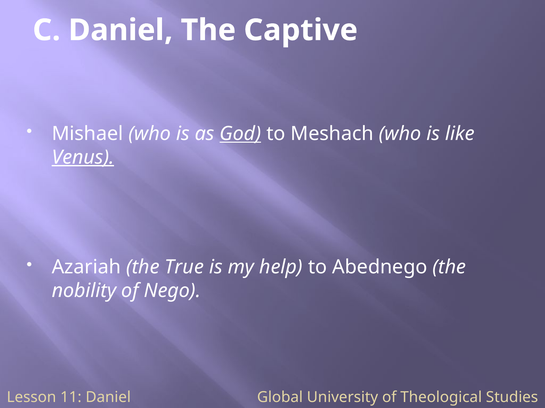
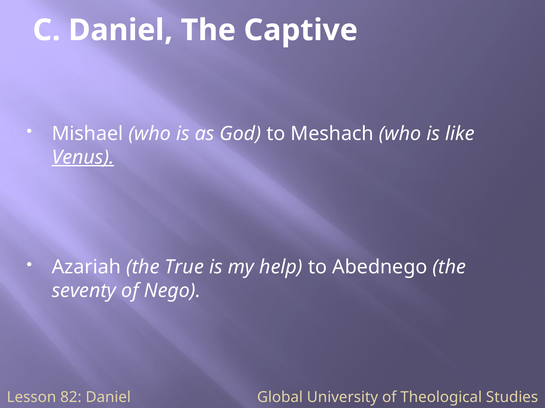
God underline: present -> none
nobility: nobility -> seventy
11: 11 -> 82
